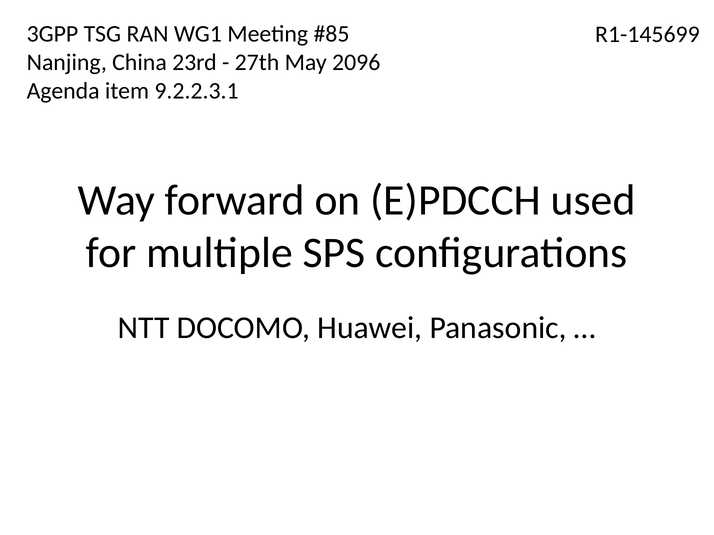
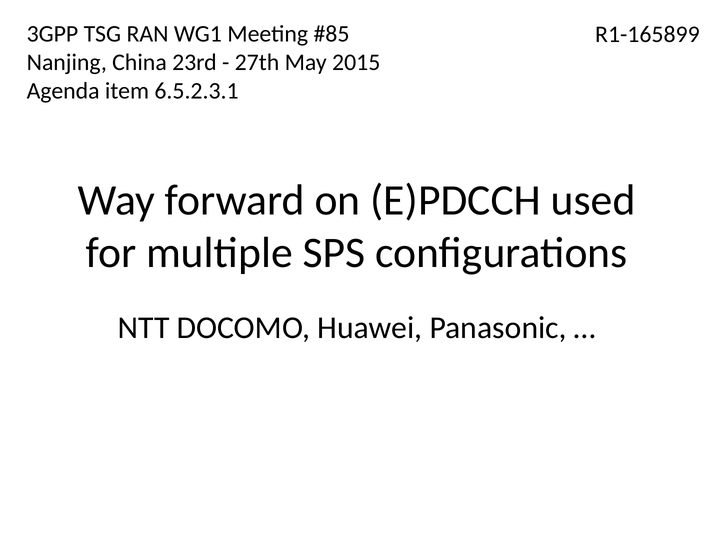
R1-145699: R1-145699 -> R1-165899
2096: 2096 -> 2015
9.2.2.3.1: 9.2.2.3.1 -> 6.5.2.3.1
